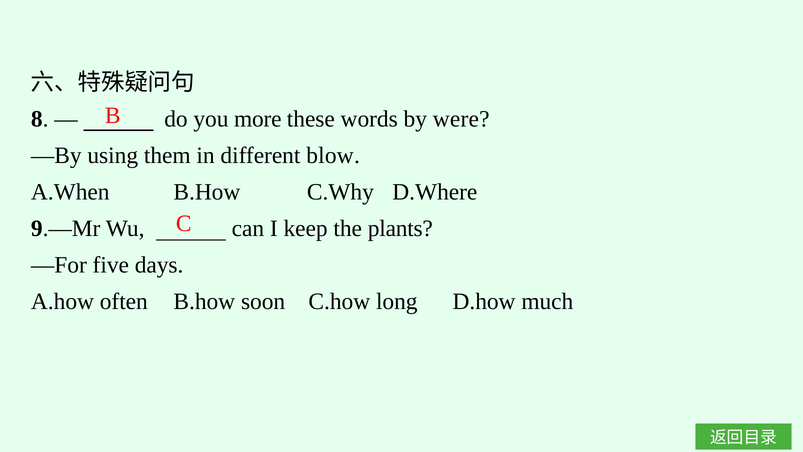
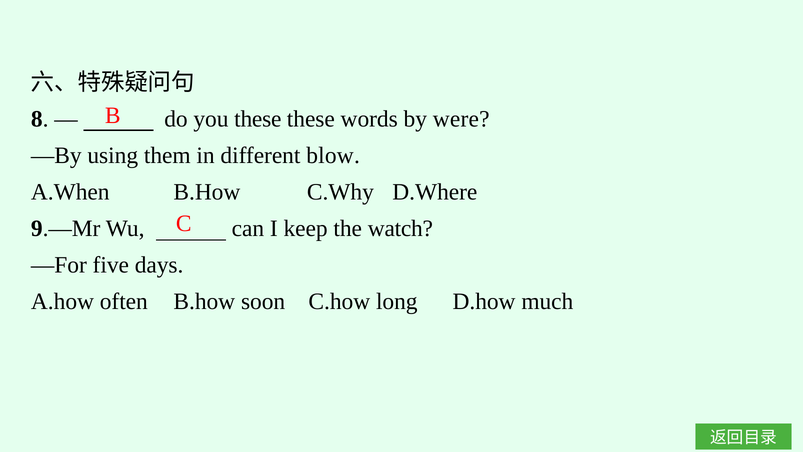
you more: more -> these
plants: plants -> watch
